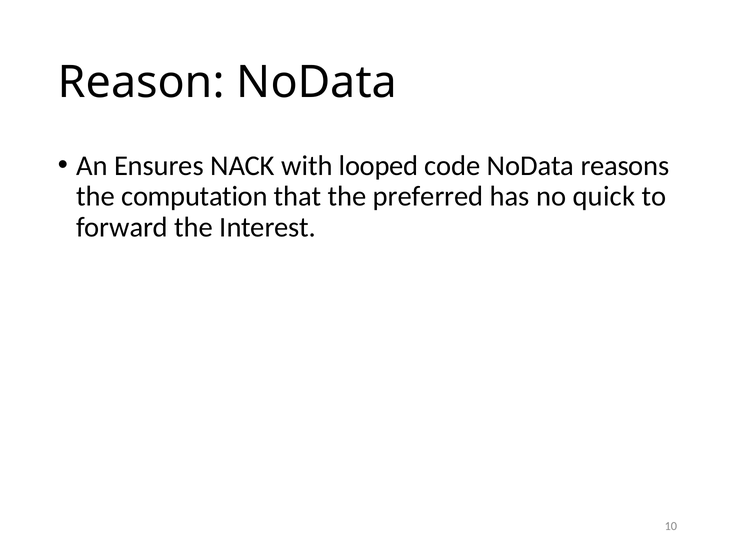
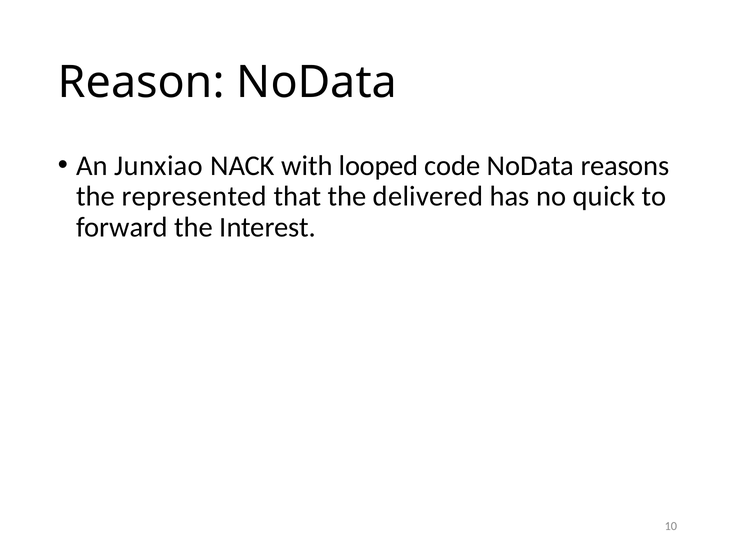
Ensures: Ensures -> Junxiao
computation: computation -> represented
preferred: preferred -> delivered
